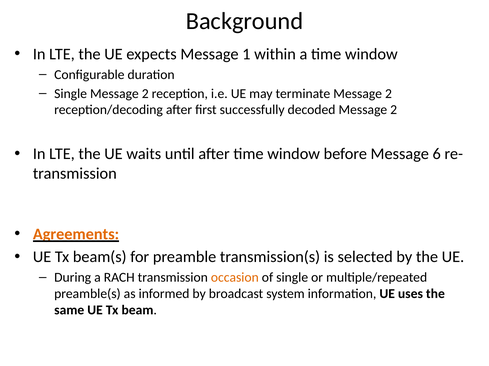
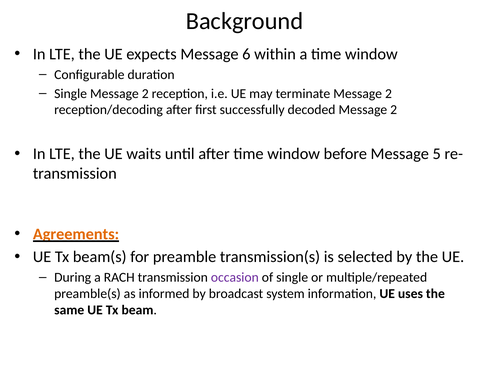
1: 1 -> 6
6: 6 -> 5
occasion colour: orange -> purple
